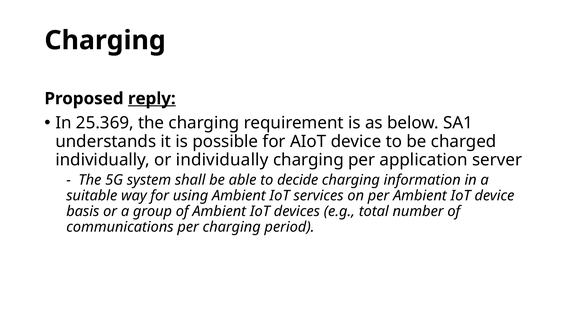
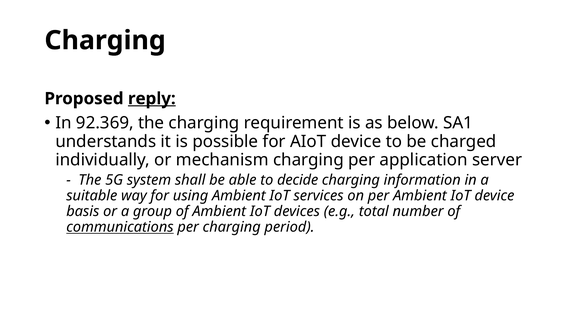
25.369: 25.369 -> 92.369
or individually: individually -> mechanism
communications underline: none -> present
